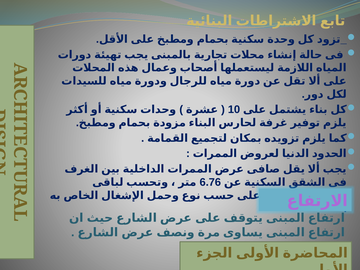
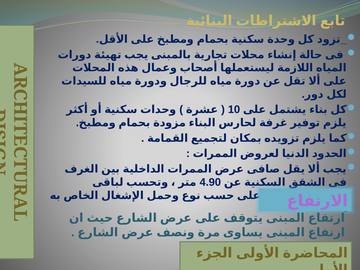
6.76: 6.76 -> 4.90
